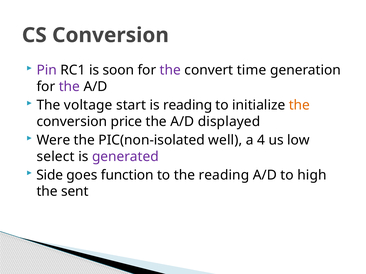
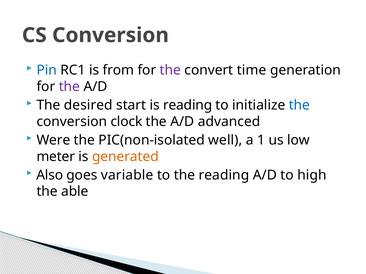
Pin colour: purple -> blue
soon: soon -> from
voltage: voltage -> desired
the at (299, 105) colour: orange -> blue
price: price -> clock
displayed: displayed -> advanced
4: 4 -> 1
select: select -> meter
generated colour: purple -> orange
Side: Side -> Also
function: function -> variable
sent: sent -> able
